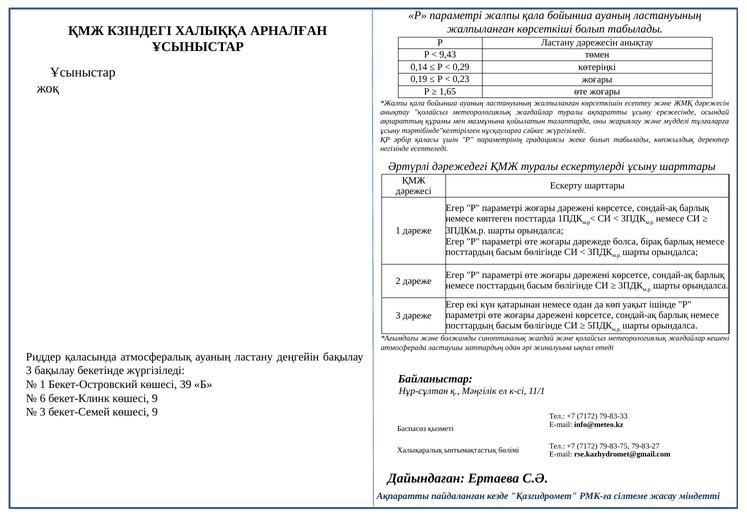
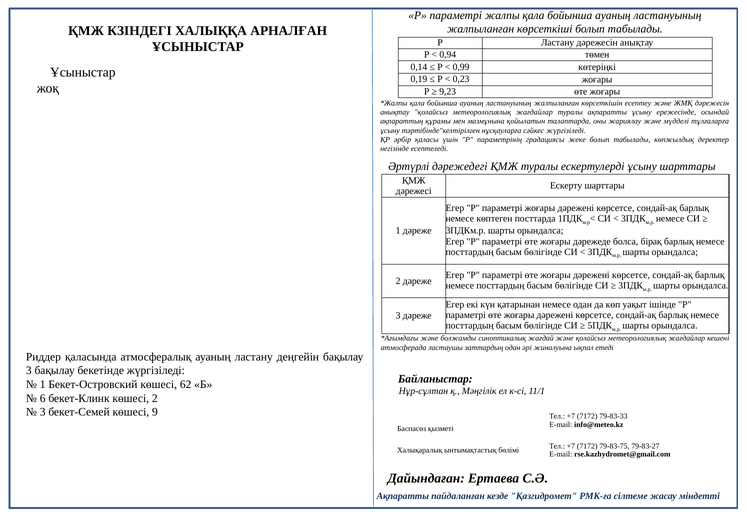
9,43: 9,43 -> 0,94
0,29: 0,29 -> 0,99
1,65: 1,65 -> 9,23
39: 39 -> 62
бекет-Клинк көшесі 9: 9 -> 2
